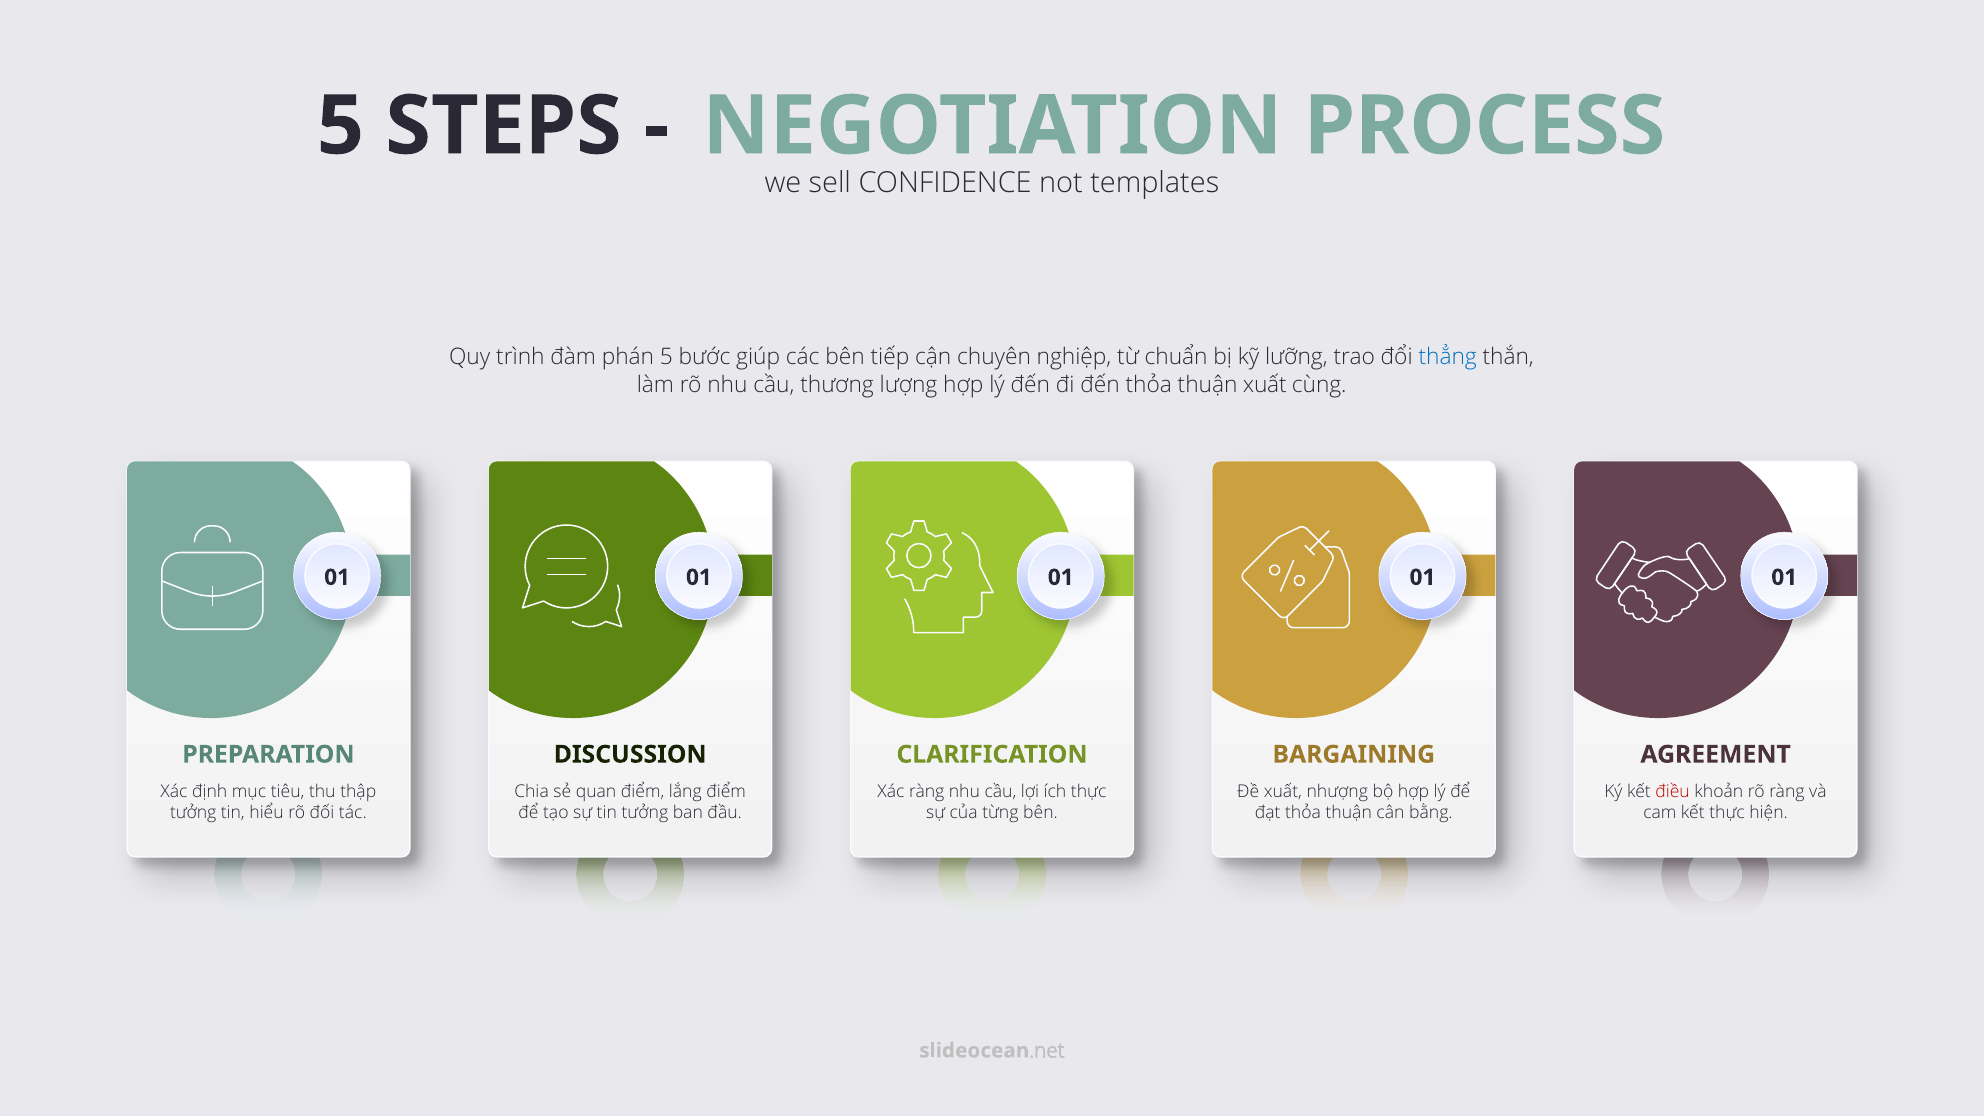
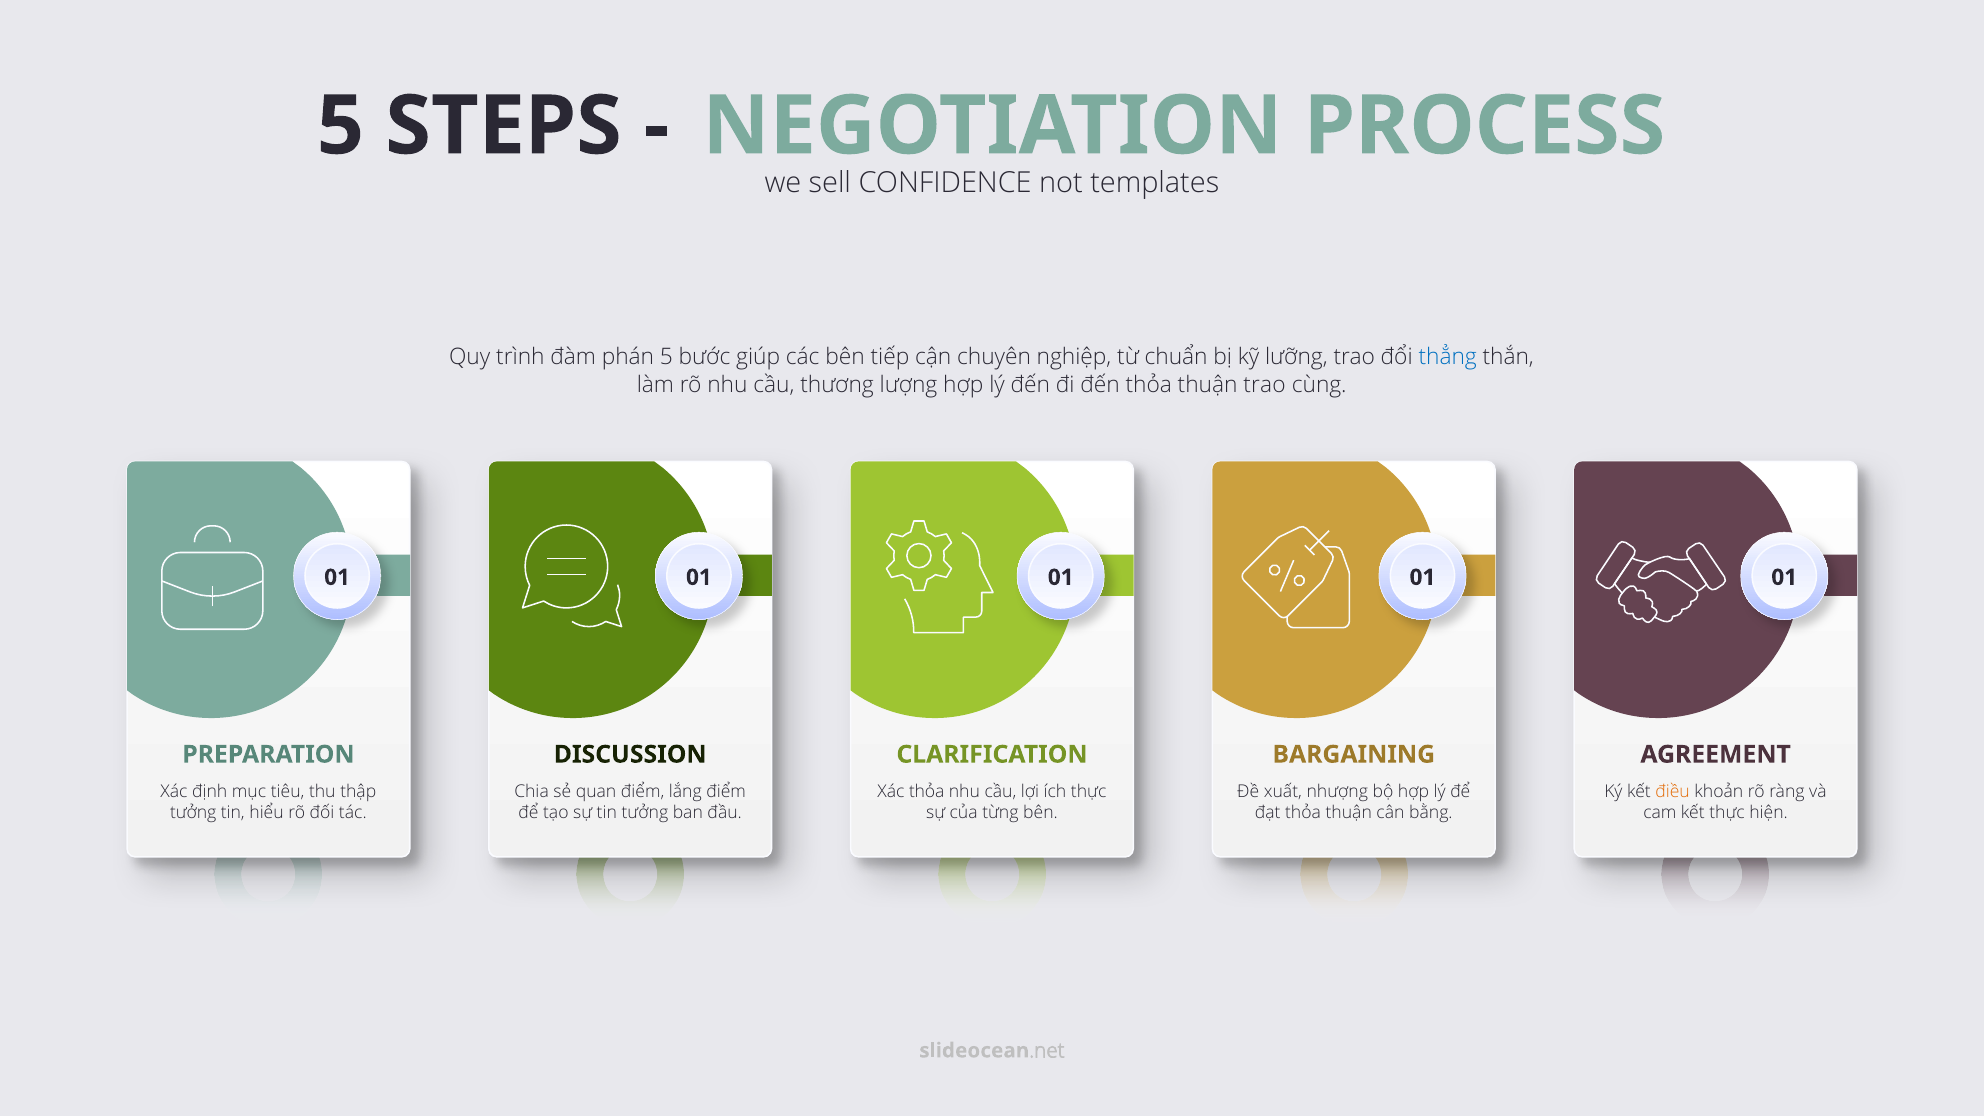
thuận xuất: xuất -> trao
Xác ràng: ràng -> thỏa
điều colour: red -> orange
